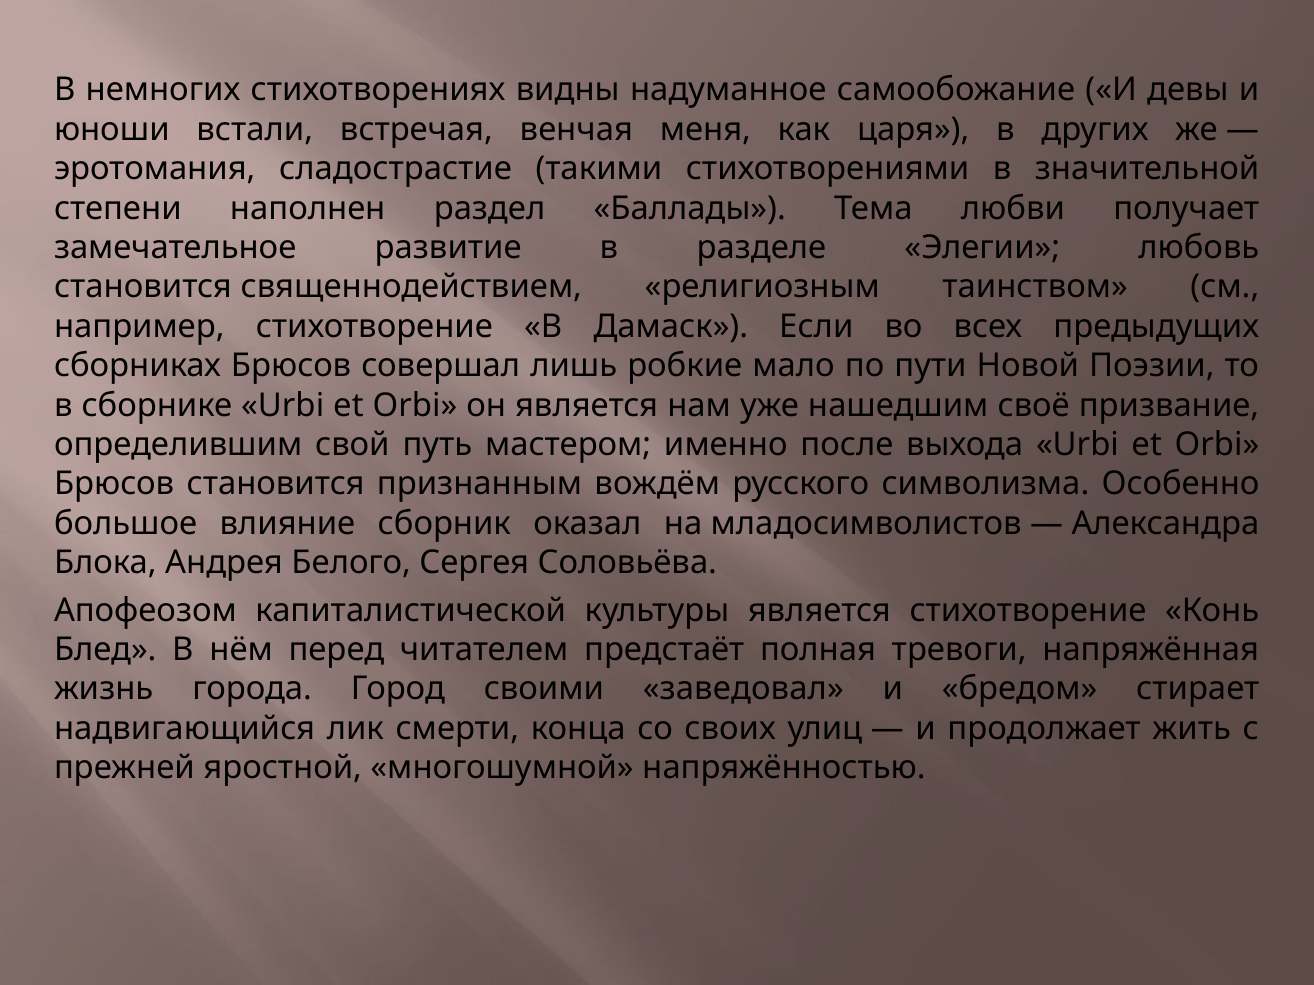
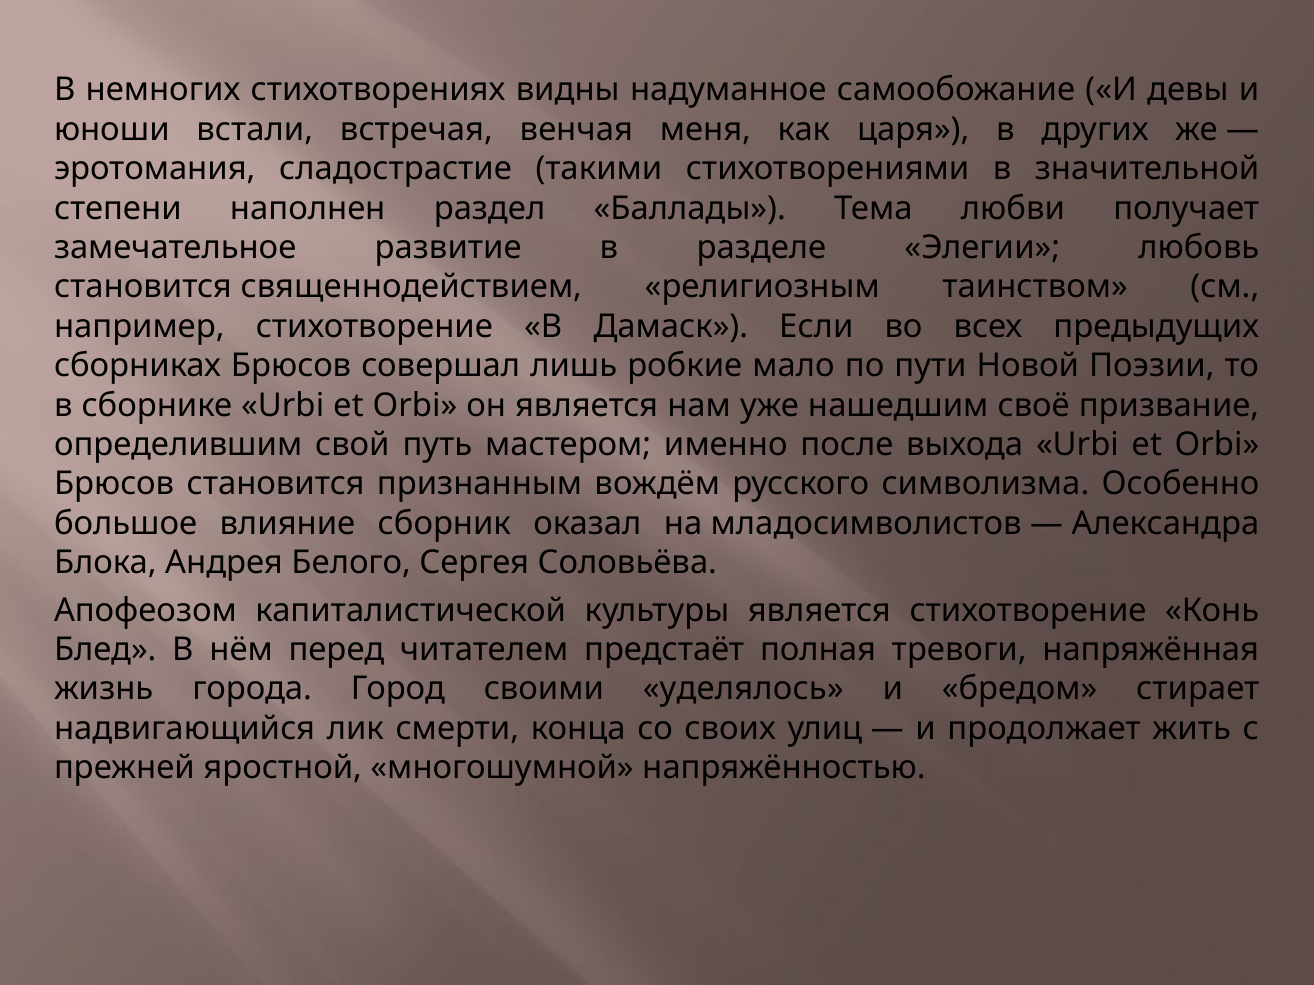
заведовал: заведовал -> уделялось
